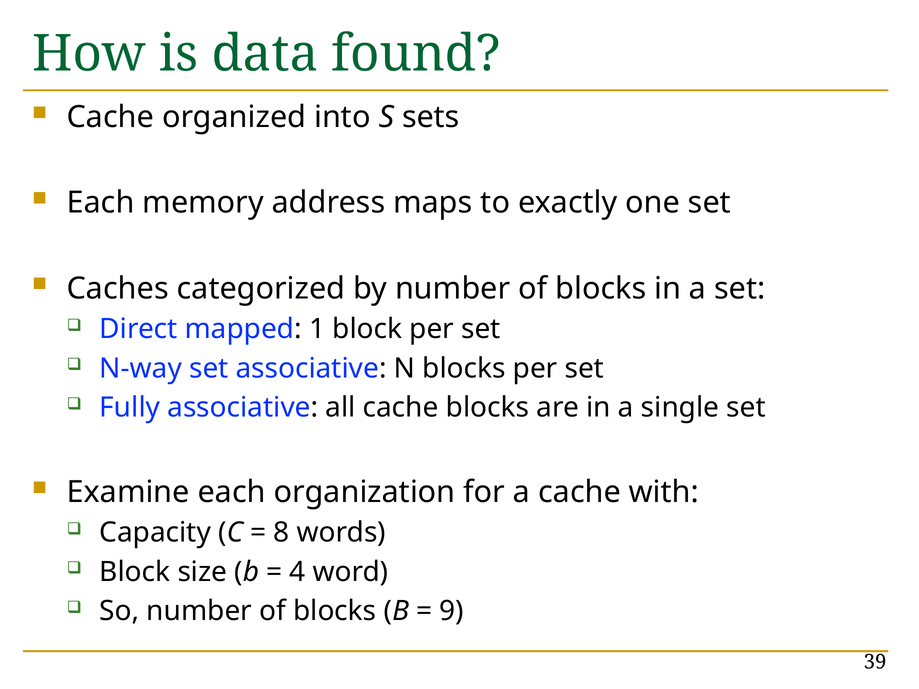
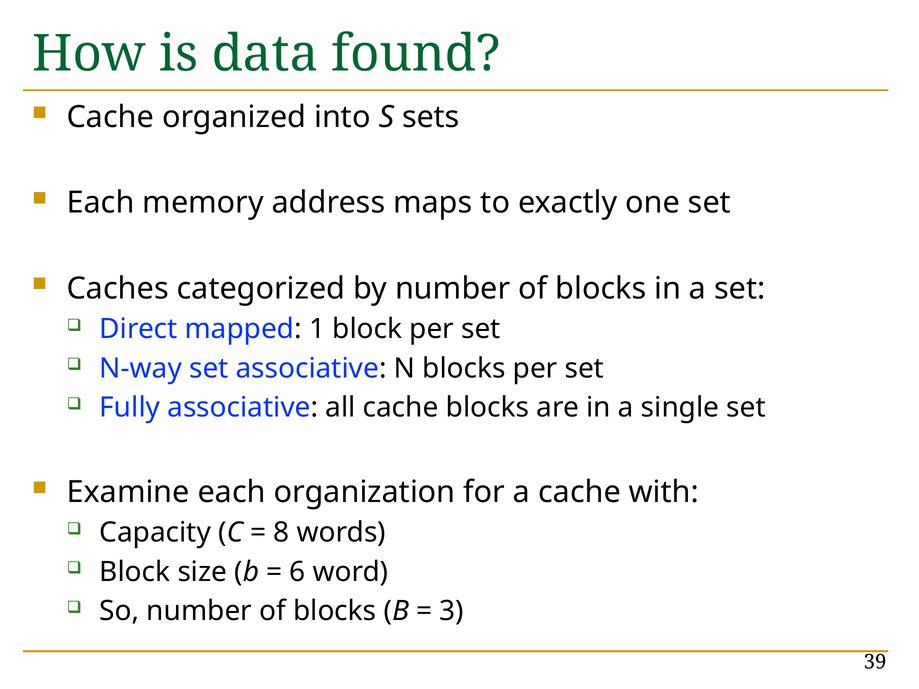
4: 4 -> 6
9: 9 -> 3
